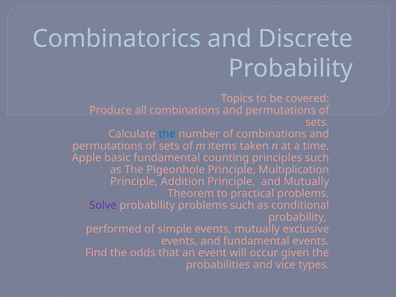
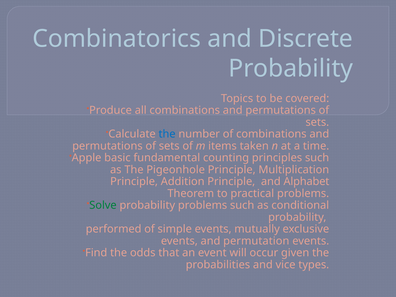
and Mutually: Mutually -> Alphabet
Solve colour: purple -> green
and fundamental: fundamental -> permutation
